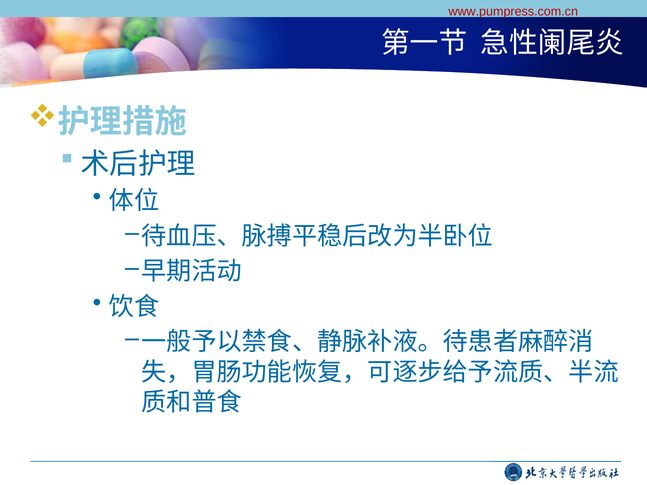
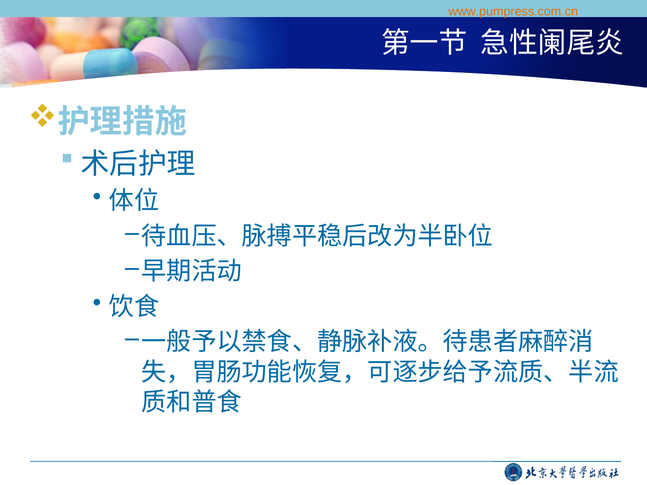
www.pumpress.com.cn colour: red -> orange
